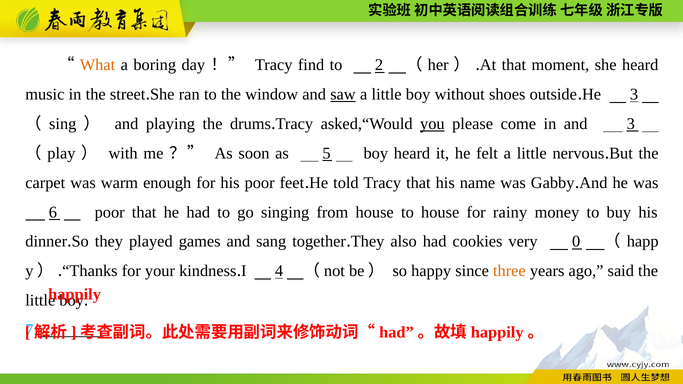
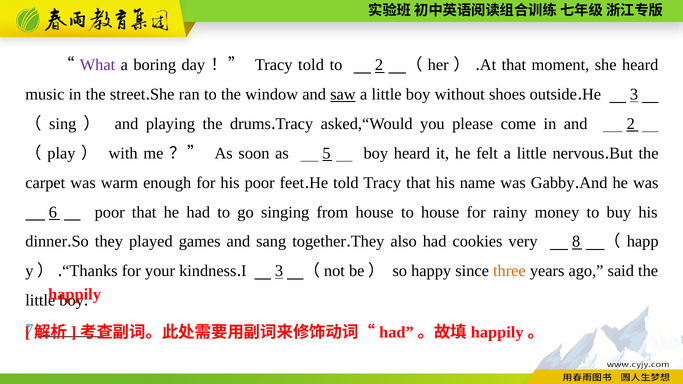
What colour: orange -> purple
Tracy find: find -> told
you underline: present -> none
and 3: 3 -> 2
0: 0 -> 8
4 at (279, 271): 4 -> 3
